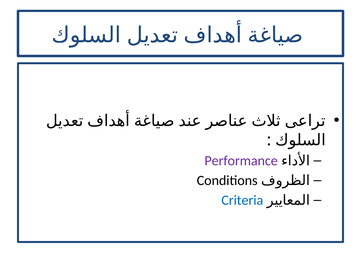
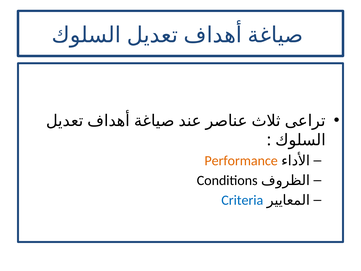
Performance colour: purple -> orange
